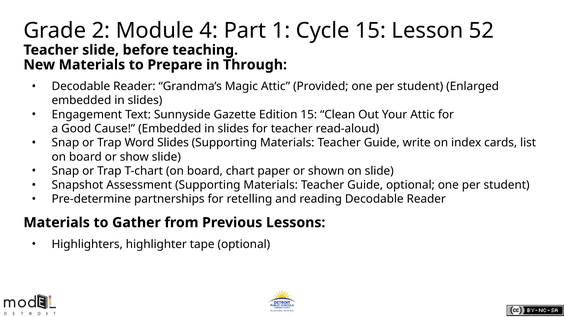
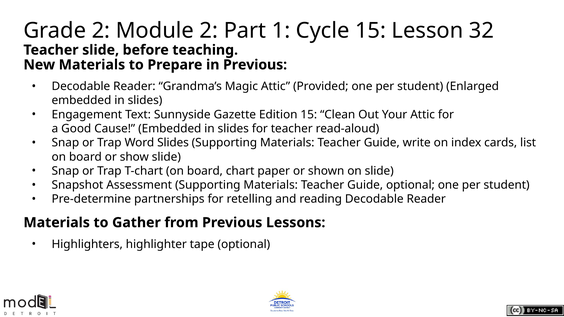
Module 4: 4 -> 2
52: 52 -> 32
in Through: Through -> Previous
